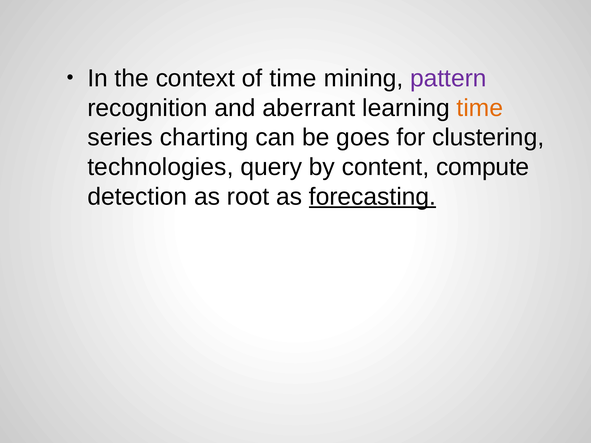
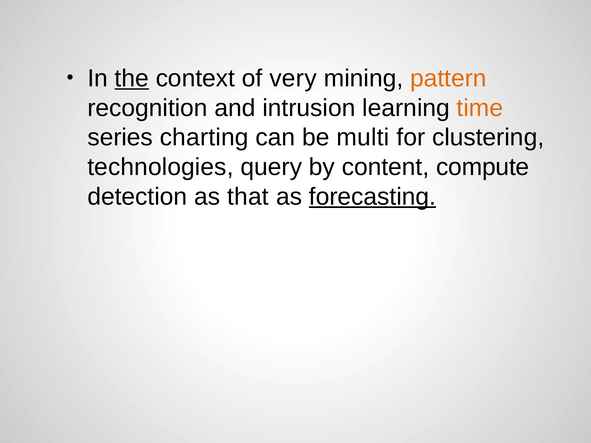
the underline: none -> present
of time: time -> very
pattern colour: purple -> orange
aberrant: aberrant -> intrusion
goes: goes -> multi
root: root -> that
